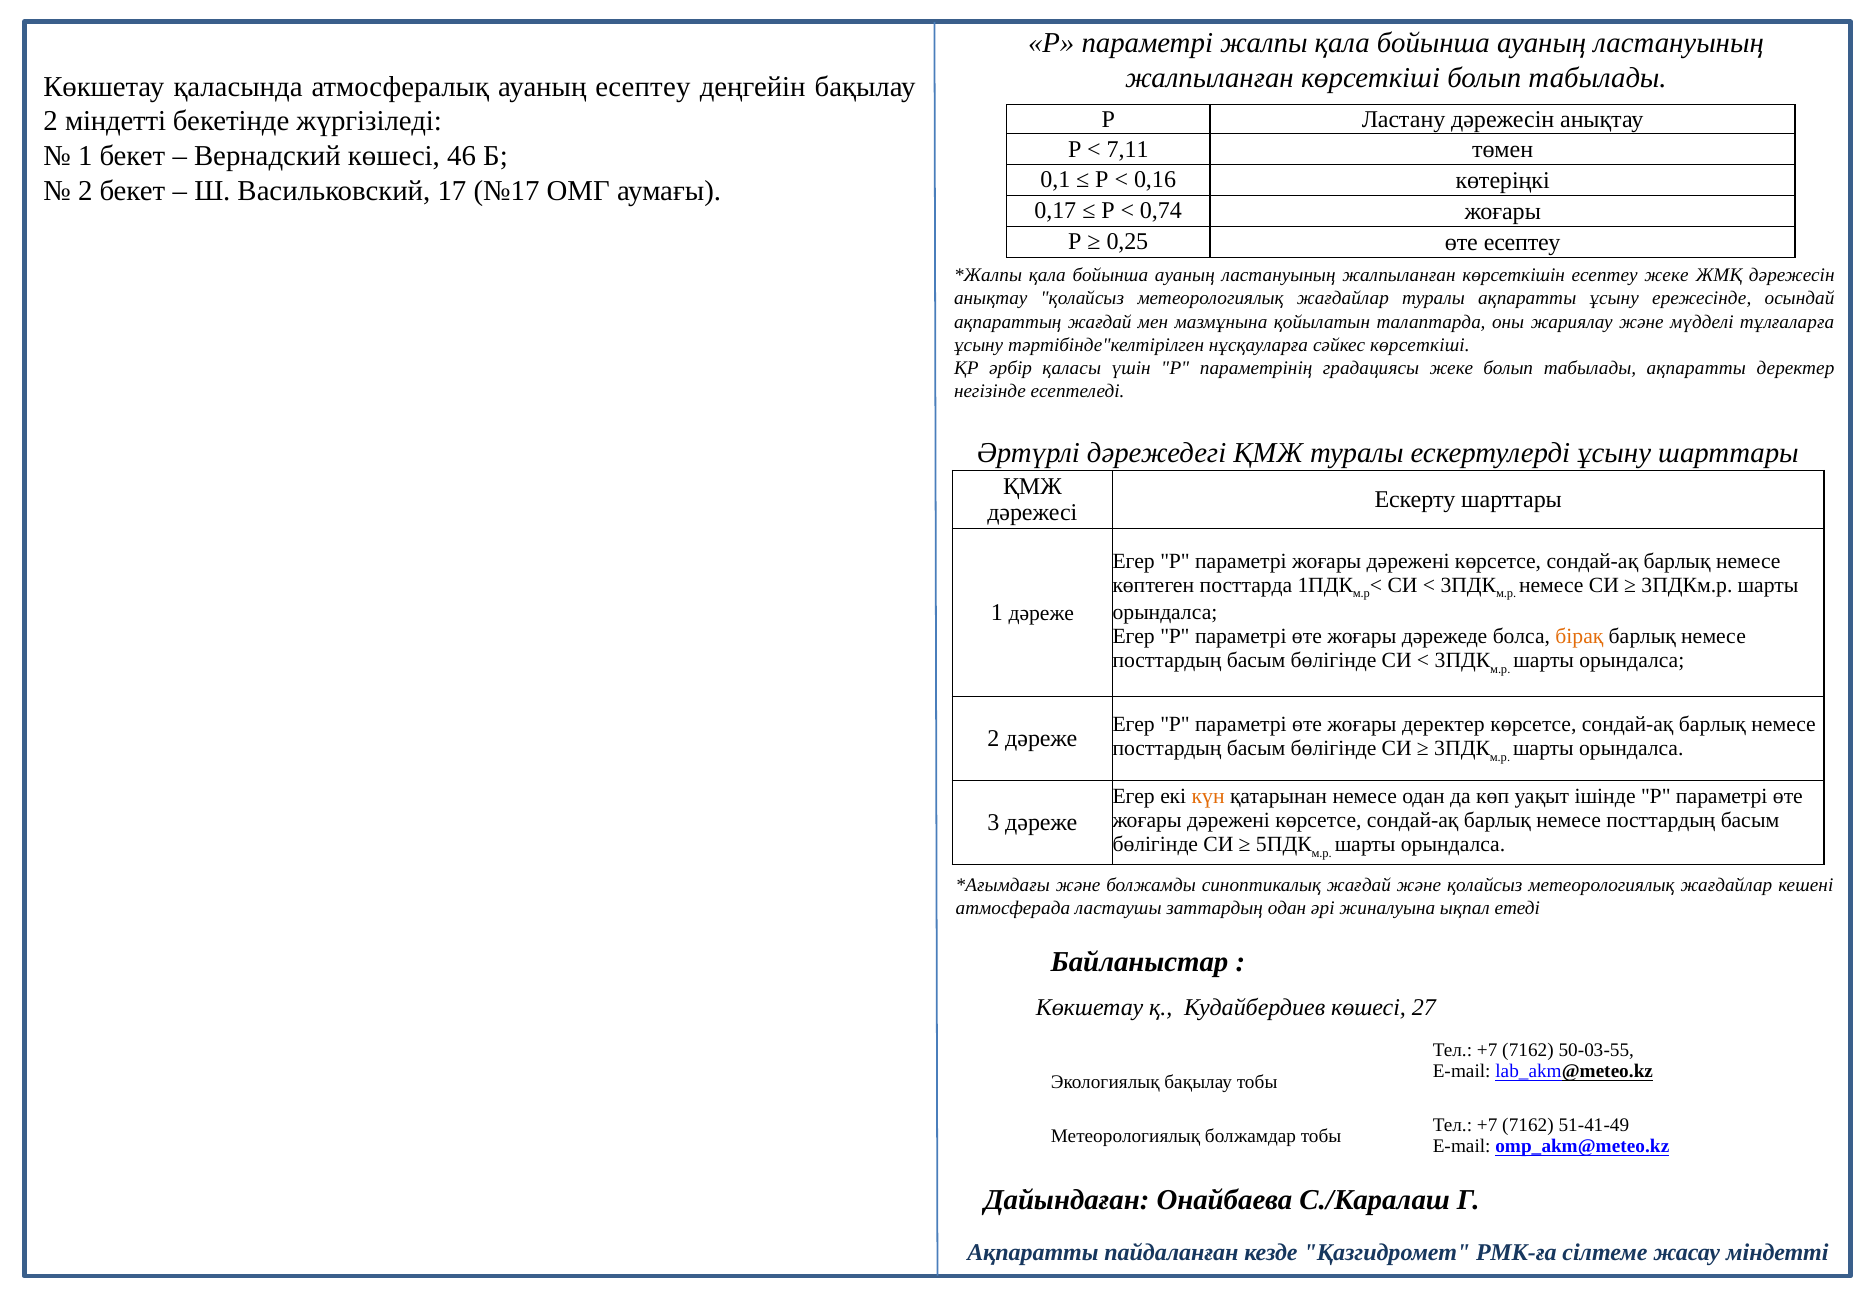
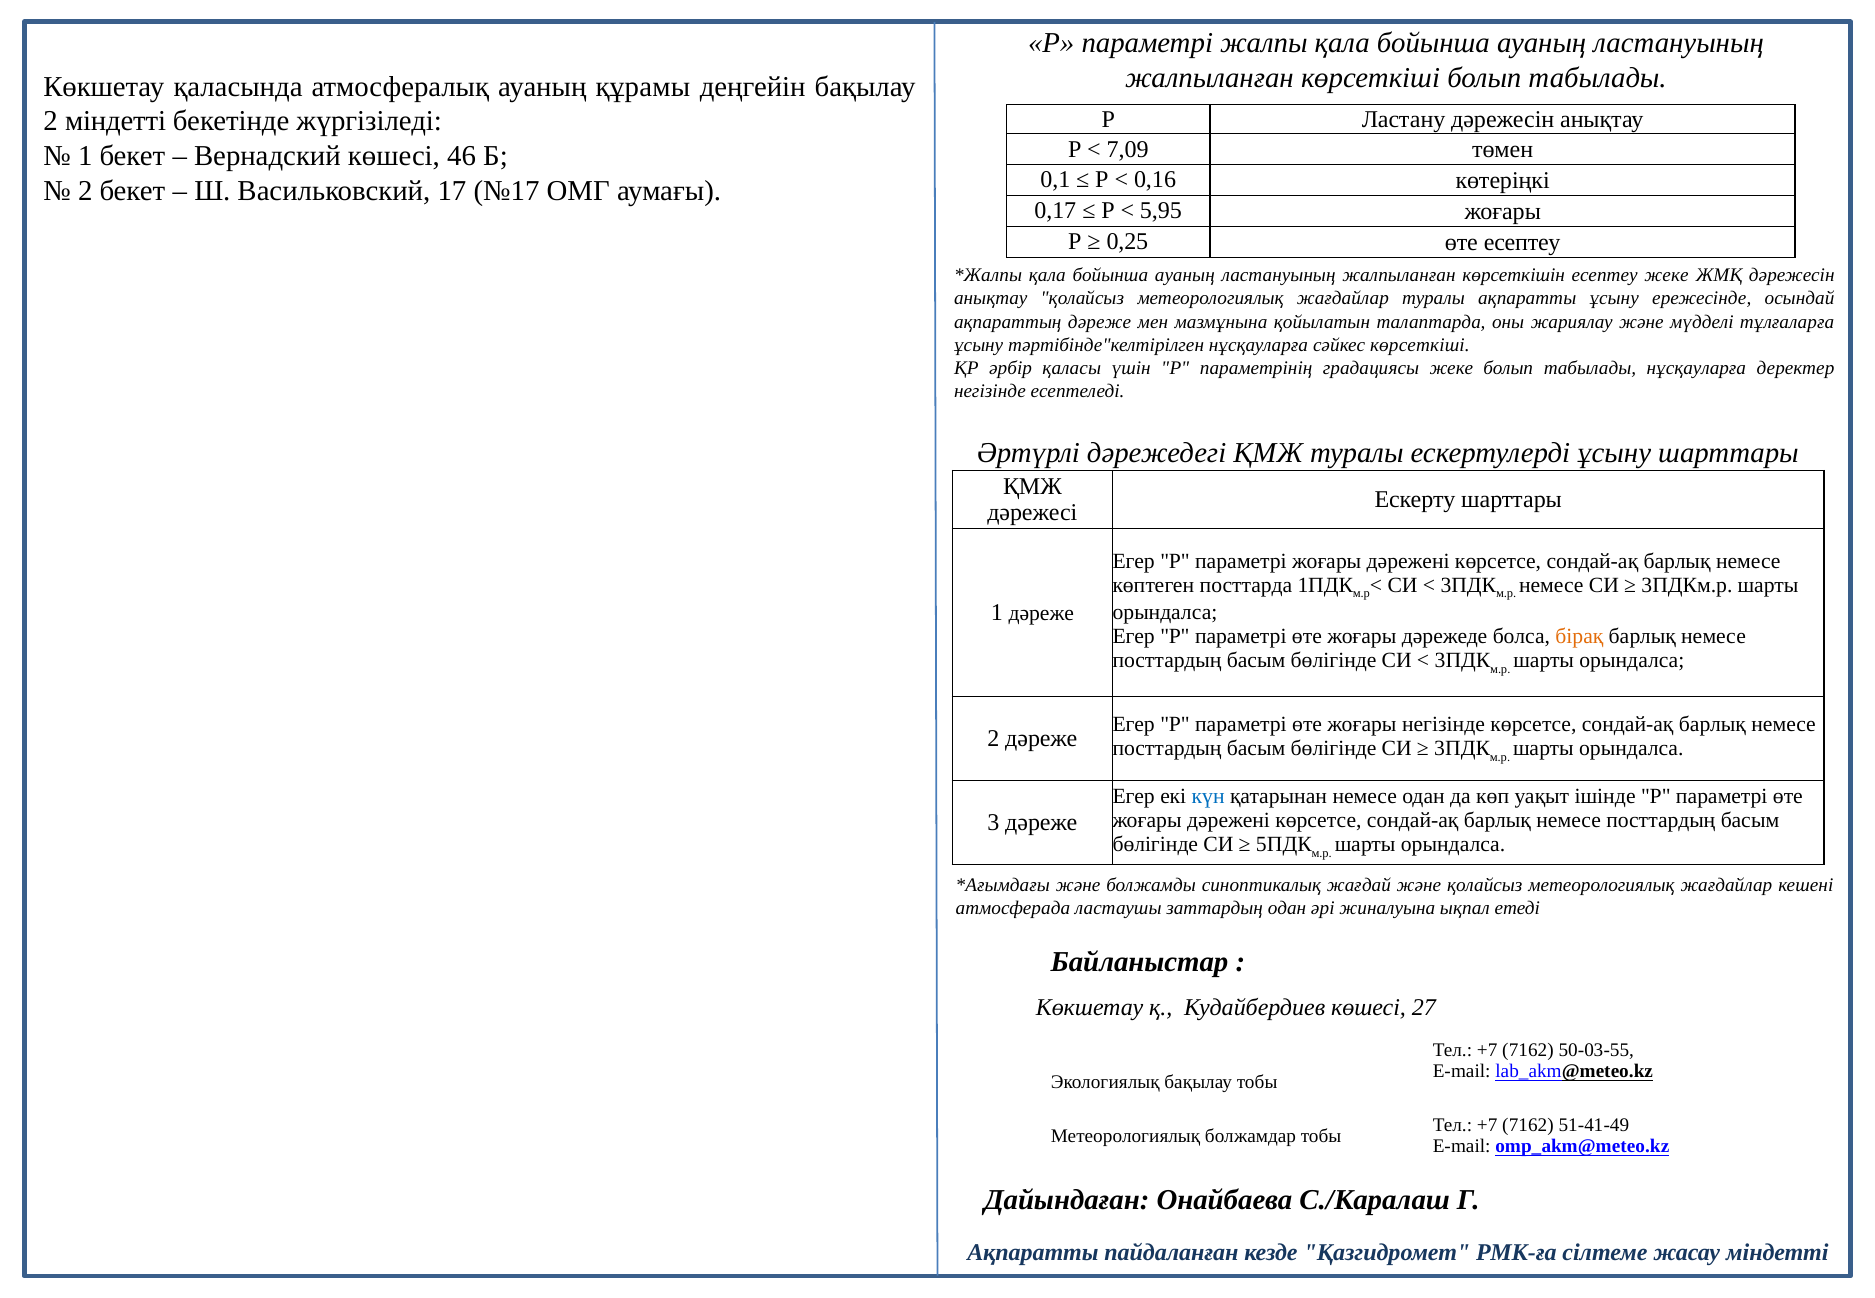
ауаның есептеу: есептеу -> құрамы
7,11: 7,11 -> 7,09
0,74: 0,74 -> 5,95
ақпараттың жағдай: жағдай -> дәреже
табылады ақпаратты: ақпаратты -> нұсқауларға
жоғары деректер: деректер -> негізінде
күн colour: orange -> blue
